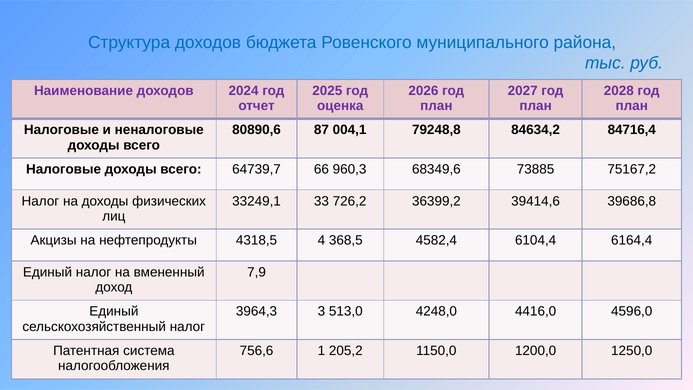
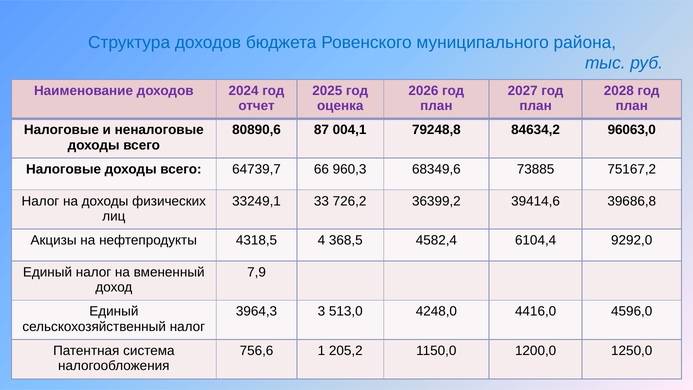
84716,4: 84716,4 -> 96063,0
6164,4: 6164,4 -> 9292,0
